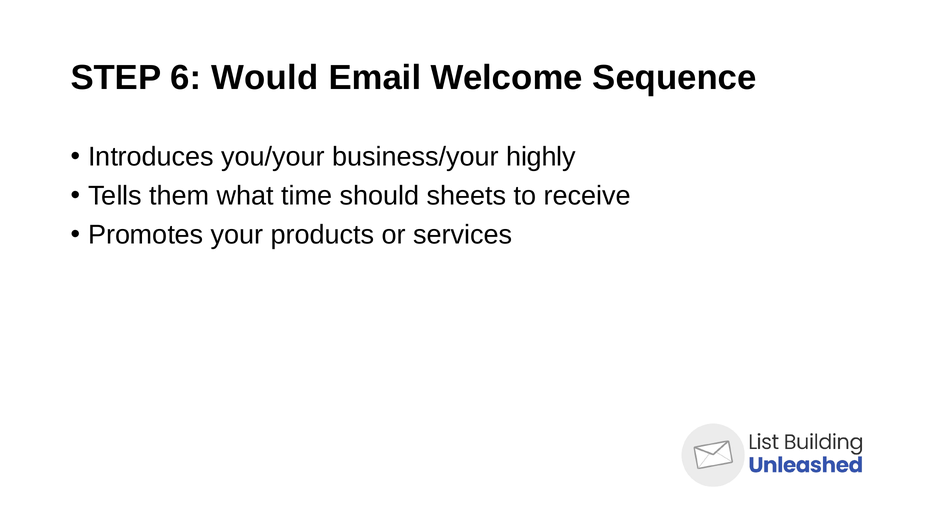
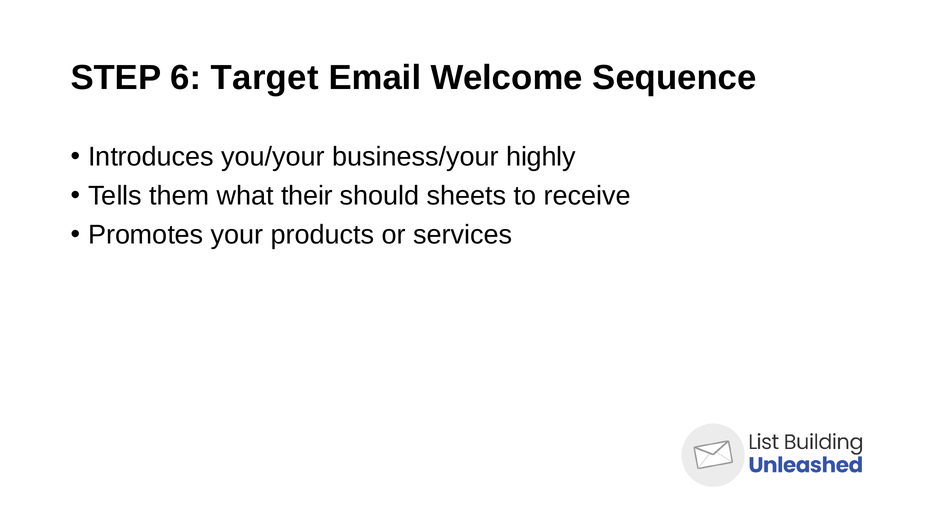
Would: Would -> Target
time: time -> their
